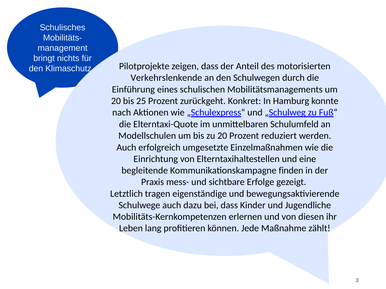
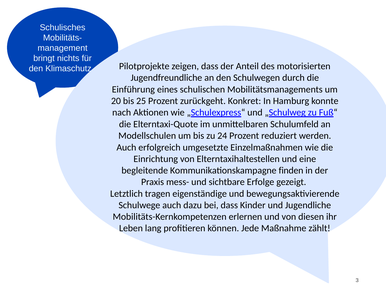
Verkehrslenkende: Verkehrslenkende -> Jugendfreundliche
zu 20: 20 -> 24
